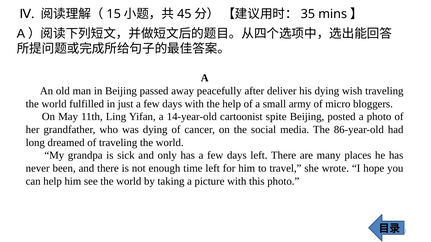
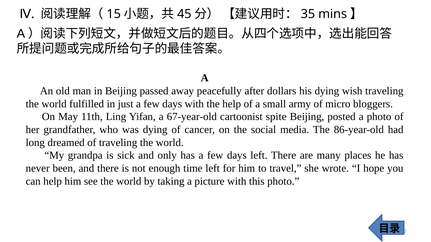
deliver: deliver -> dollars
14-year-old: 14-year-old -> 67-year-old
